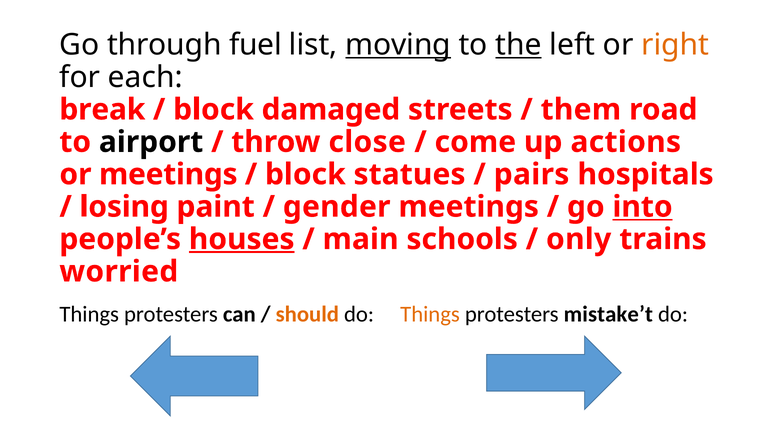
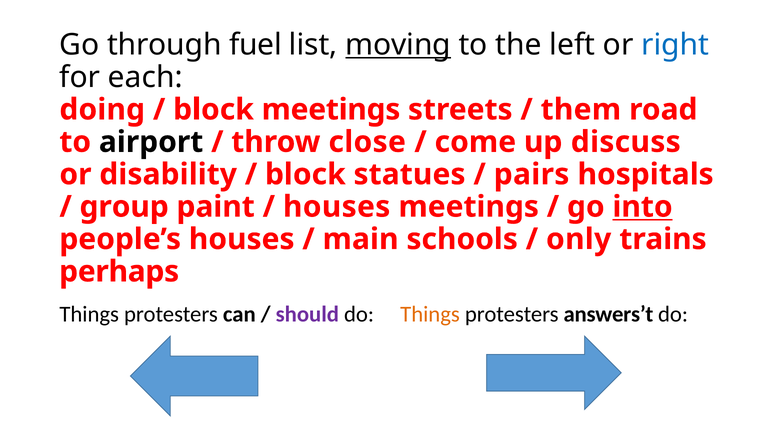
the underline: present -> none
right colour: orange -> blue
break: break -> doing
block damaged: damaged -> meetings
actions: actions -> discuss
or meetings: meetings -> disability
losing: losing -> group
gender at (337, 207): gender -> houses
houses at (242, 239) underline: present -> none
worried: worried -> perhaps
should colour: orange -> purple
mistake’t: mistake’t -> answers’t
